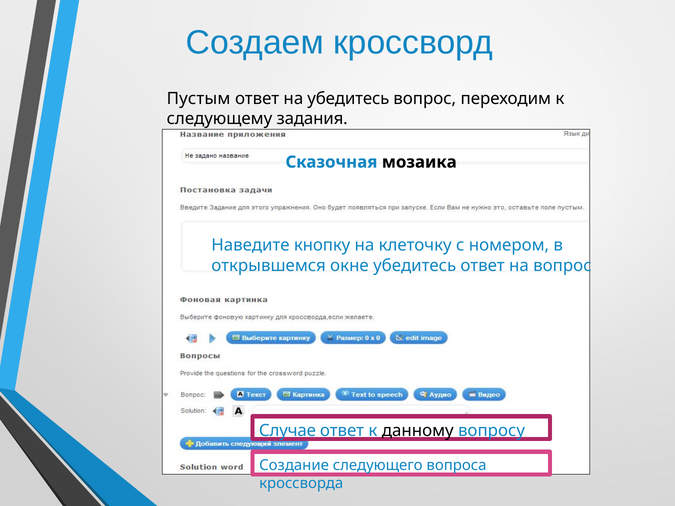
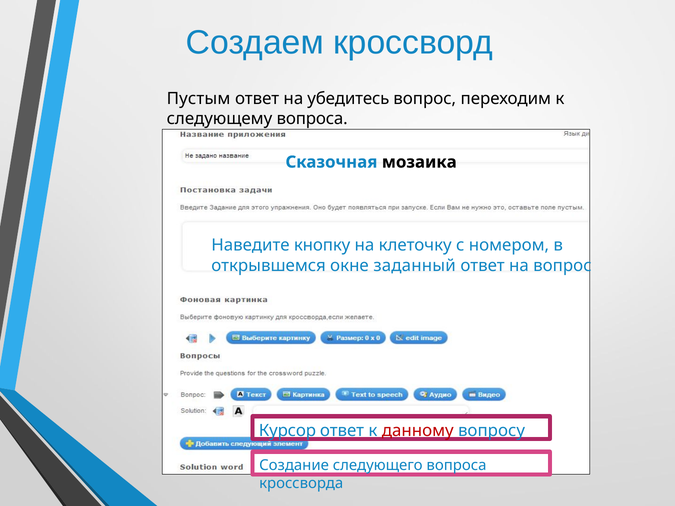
следующему задания: задания -> вопроса
окне убедитесь: убедитесь -> заданный
Случае: Случае -> Курсор
данному colour: black -> red
